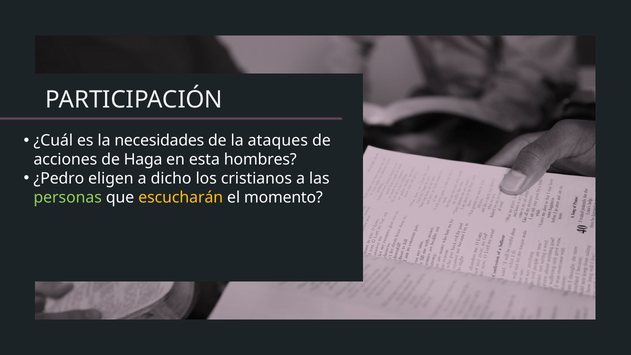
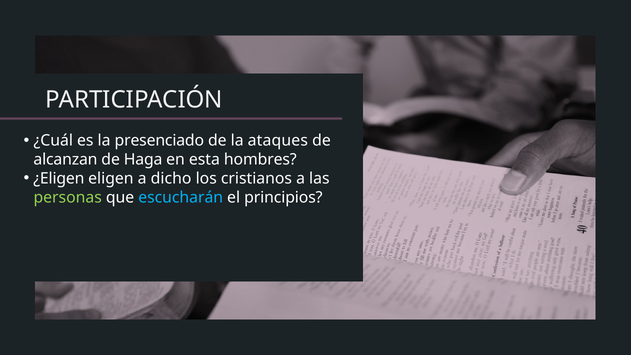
necesidades: necesidades -> presenciado
acciones: acciones -> alcanzan
¿Pedro: ¿Pedro -> ¿Eligen
escucharán colour: yellow -> light blue
momento: momento -> principios
